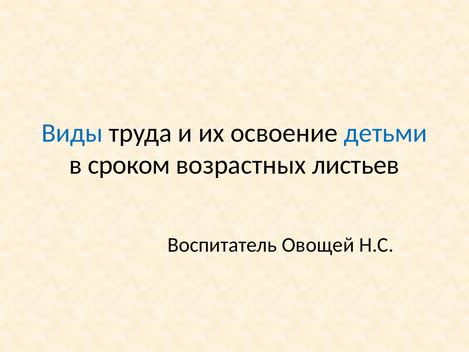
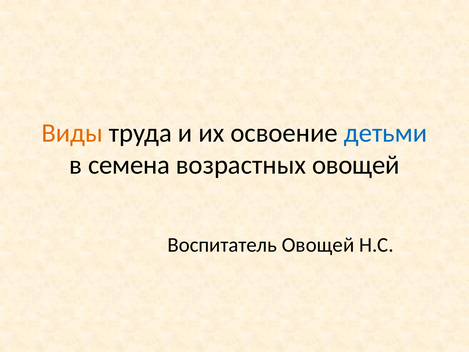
Виды colour: blue -> orange
сроком: сроком -> семена
возрастных листьев: листьев -> овощей
